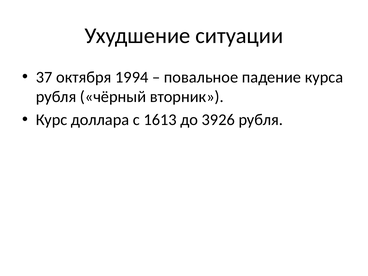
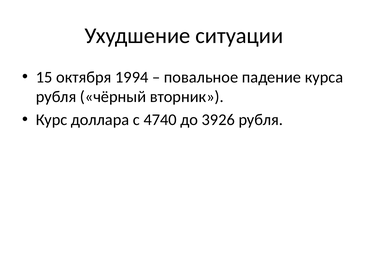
37: 37 -> 15
1613: 1613 -> 4740
